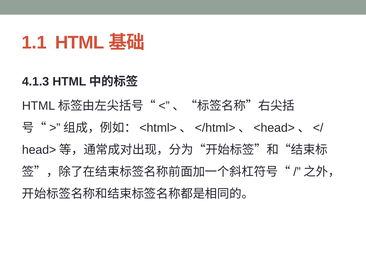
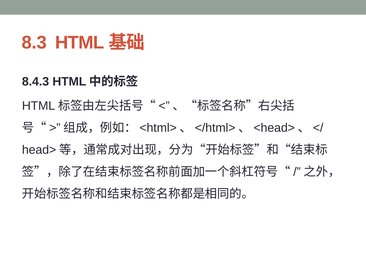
1.1: 1.1 -> 8.3
4.1.3: 4.1.3 -> 8.4.3
